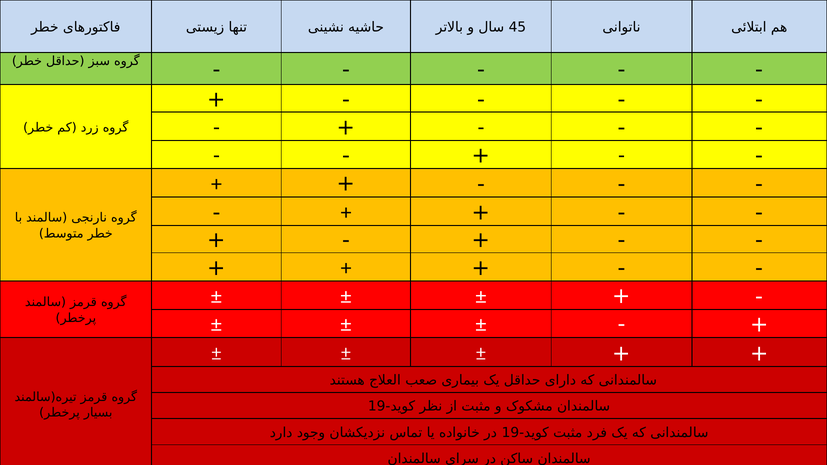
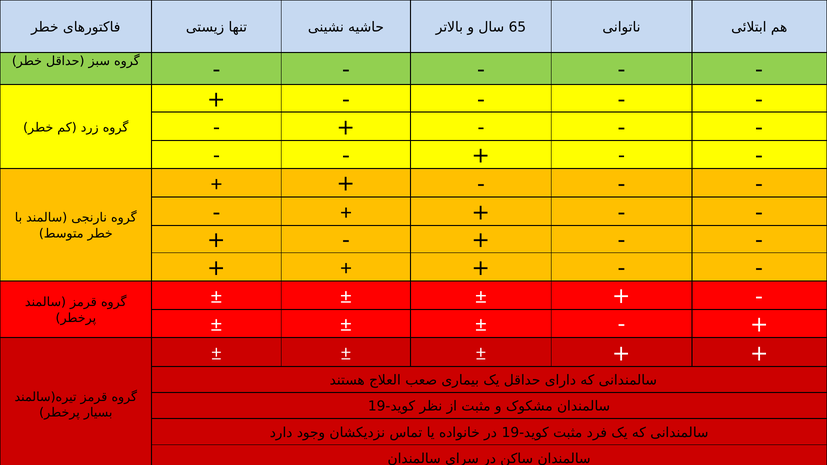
45: 45 -> 65
